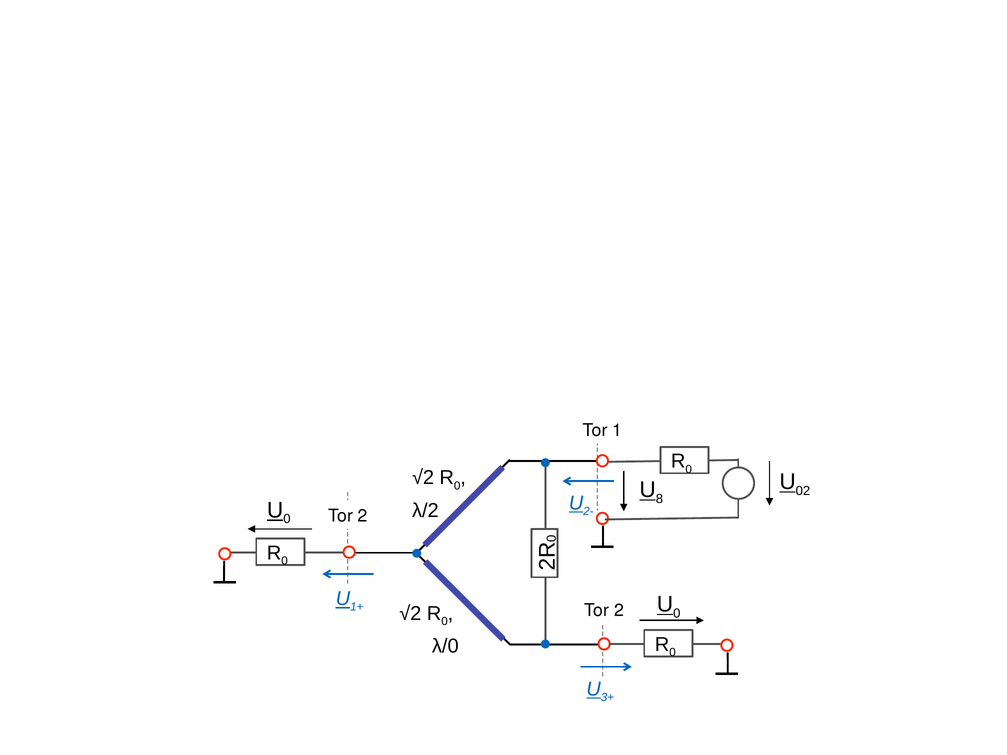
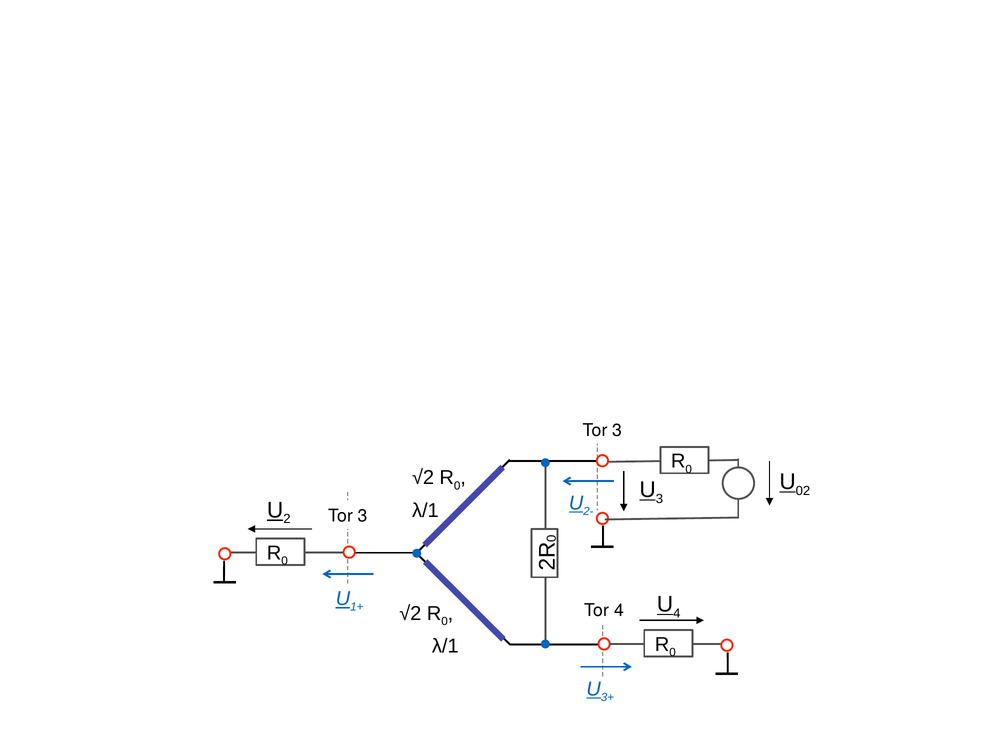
1 at (617, 431): 1 -> 3
8 at (659, 499): 8 -> 3
0 at (287, 519): 0 -> 2
λ/2 at (425, 511): λ/2 -> λ/1
2 at (363, 516): 2 -> 3
0 at (677, 614): 0 -> 4
2 at (619, 611): 2 -> 4
λ/0 at (445, 647): λ/0 -> λ/1
